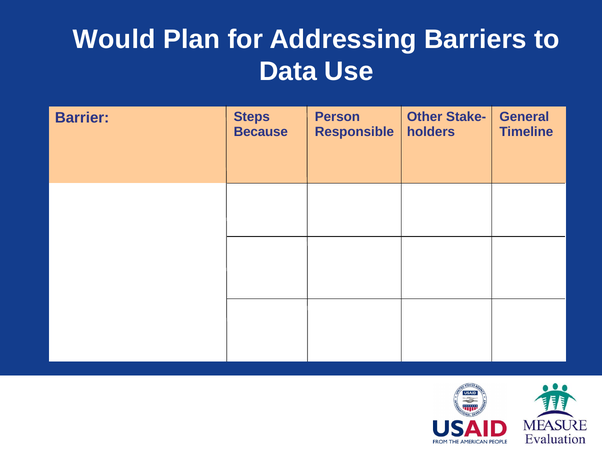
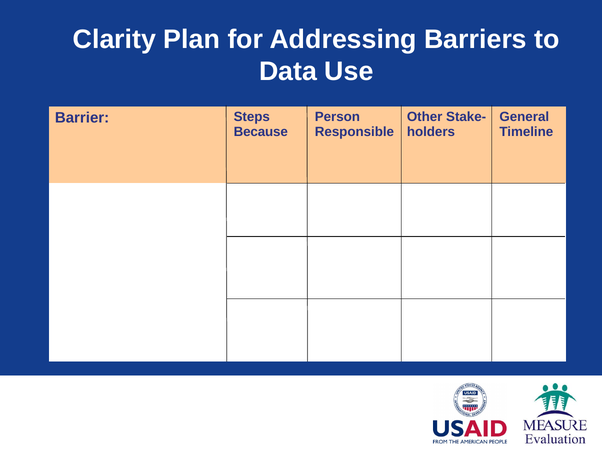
Would: Would -> Clarity
